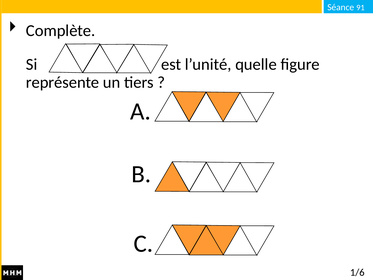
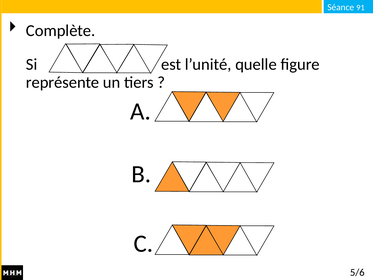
1/6: 1/6 -> 5/6
